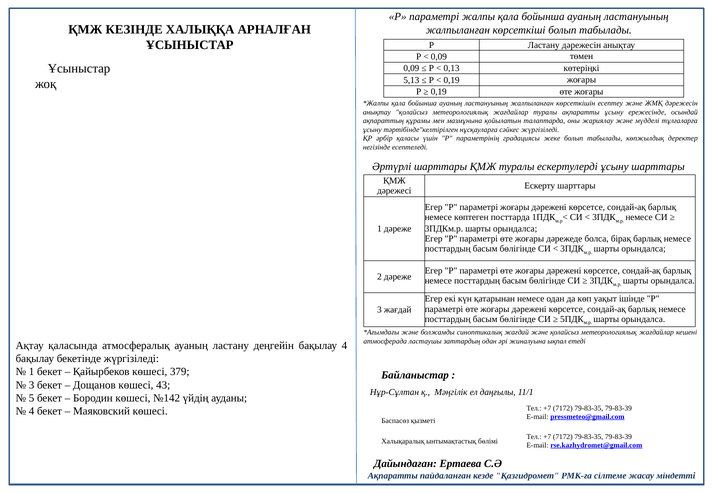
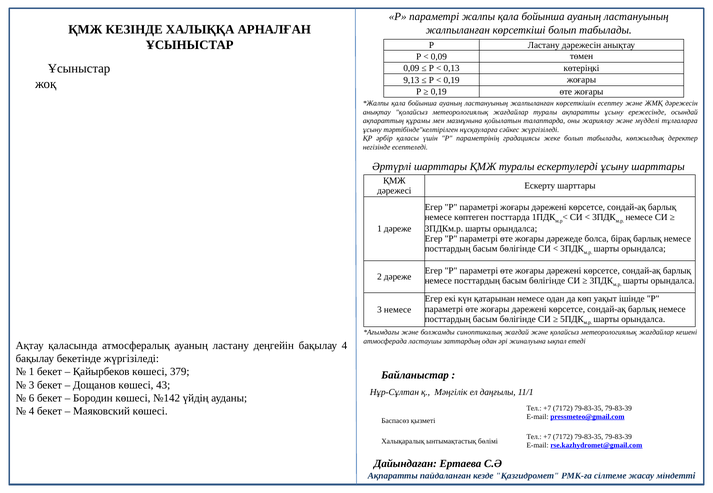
5,13: 5,13 -> 9,13
3 жағдай: жағдай -> немесе
5: 5 -> 6
